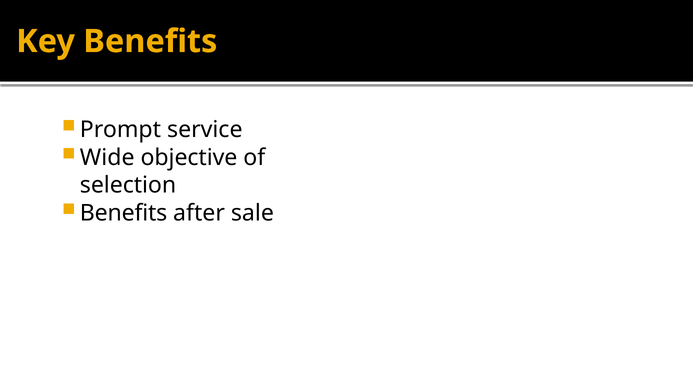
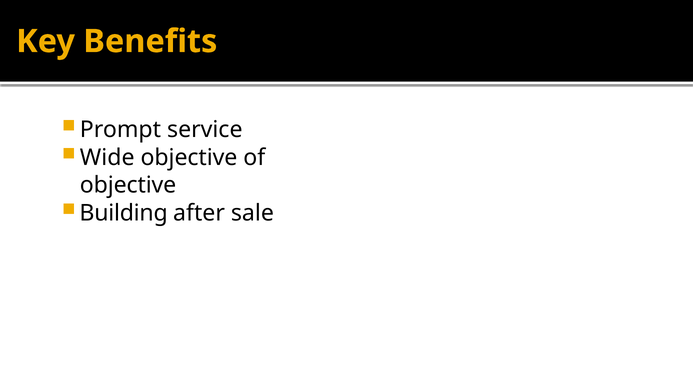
selection at (128, 185): selection -> objective
Benefits at (124, 213): Benefits -> Building
